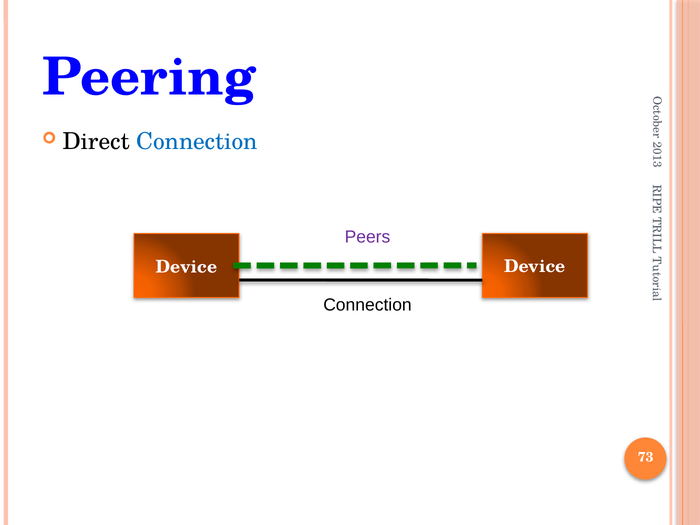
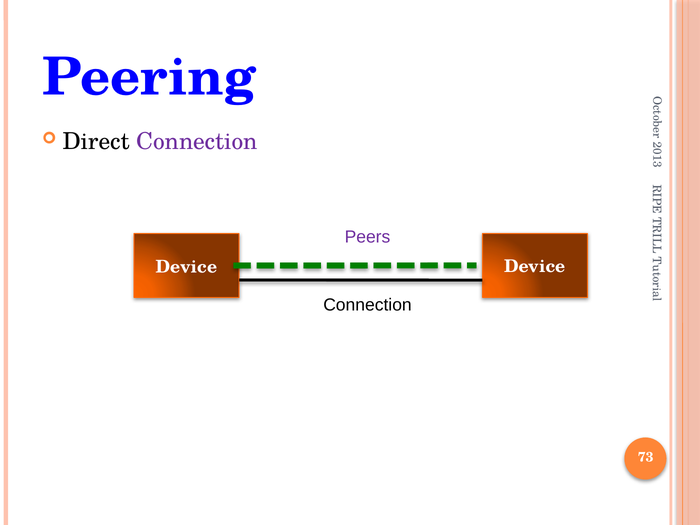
Connection at (197, 142) colour: blue -> purple
